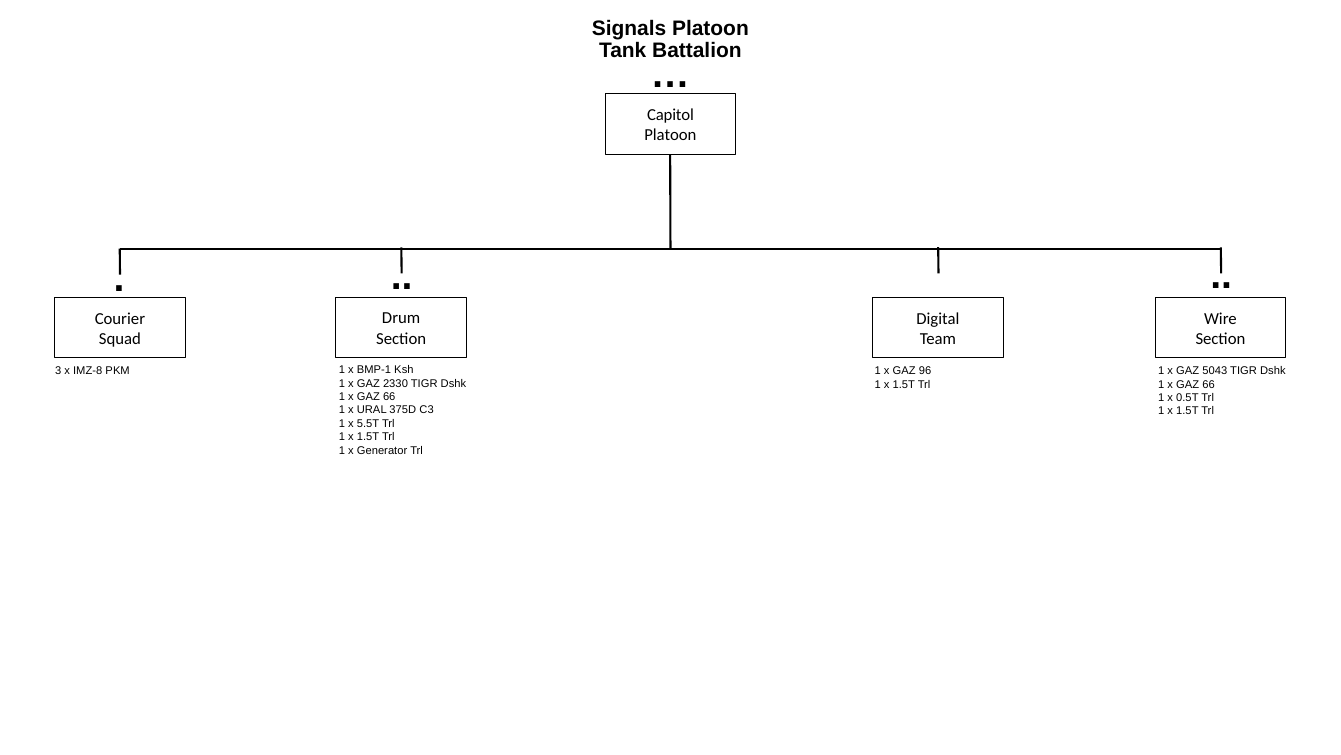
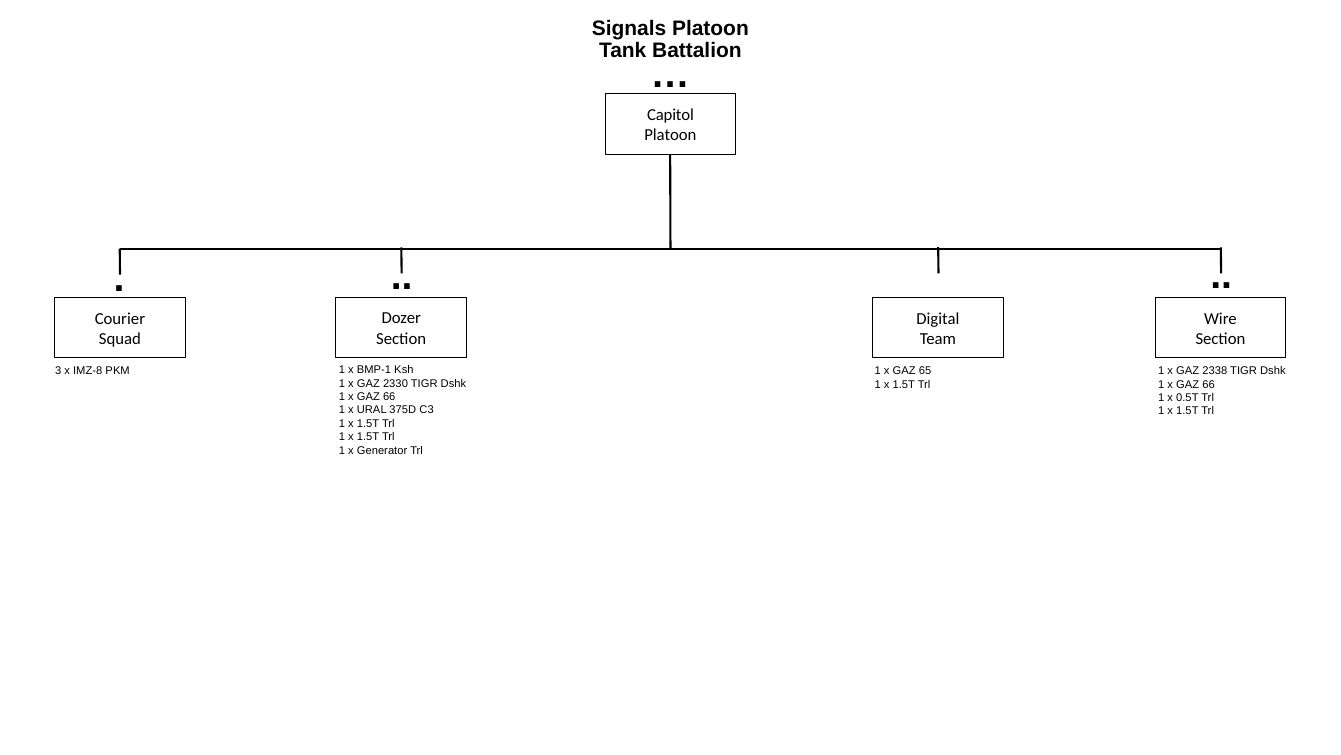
Drum: Drum -> Dozer
96: 96 -> 65
5043: 5043 -> 2338
5.5T at (368, 423): 5.5T -> 1.5T
